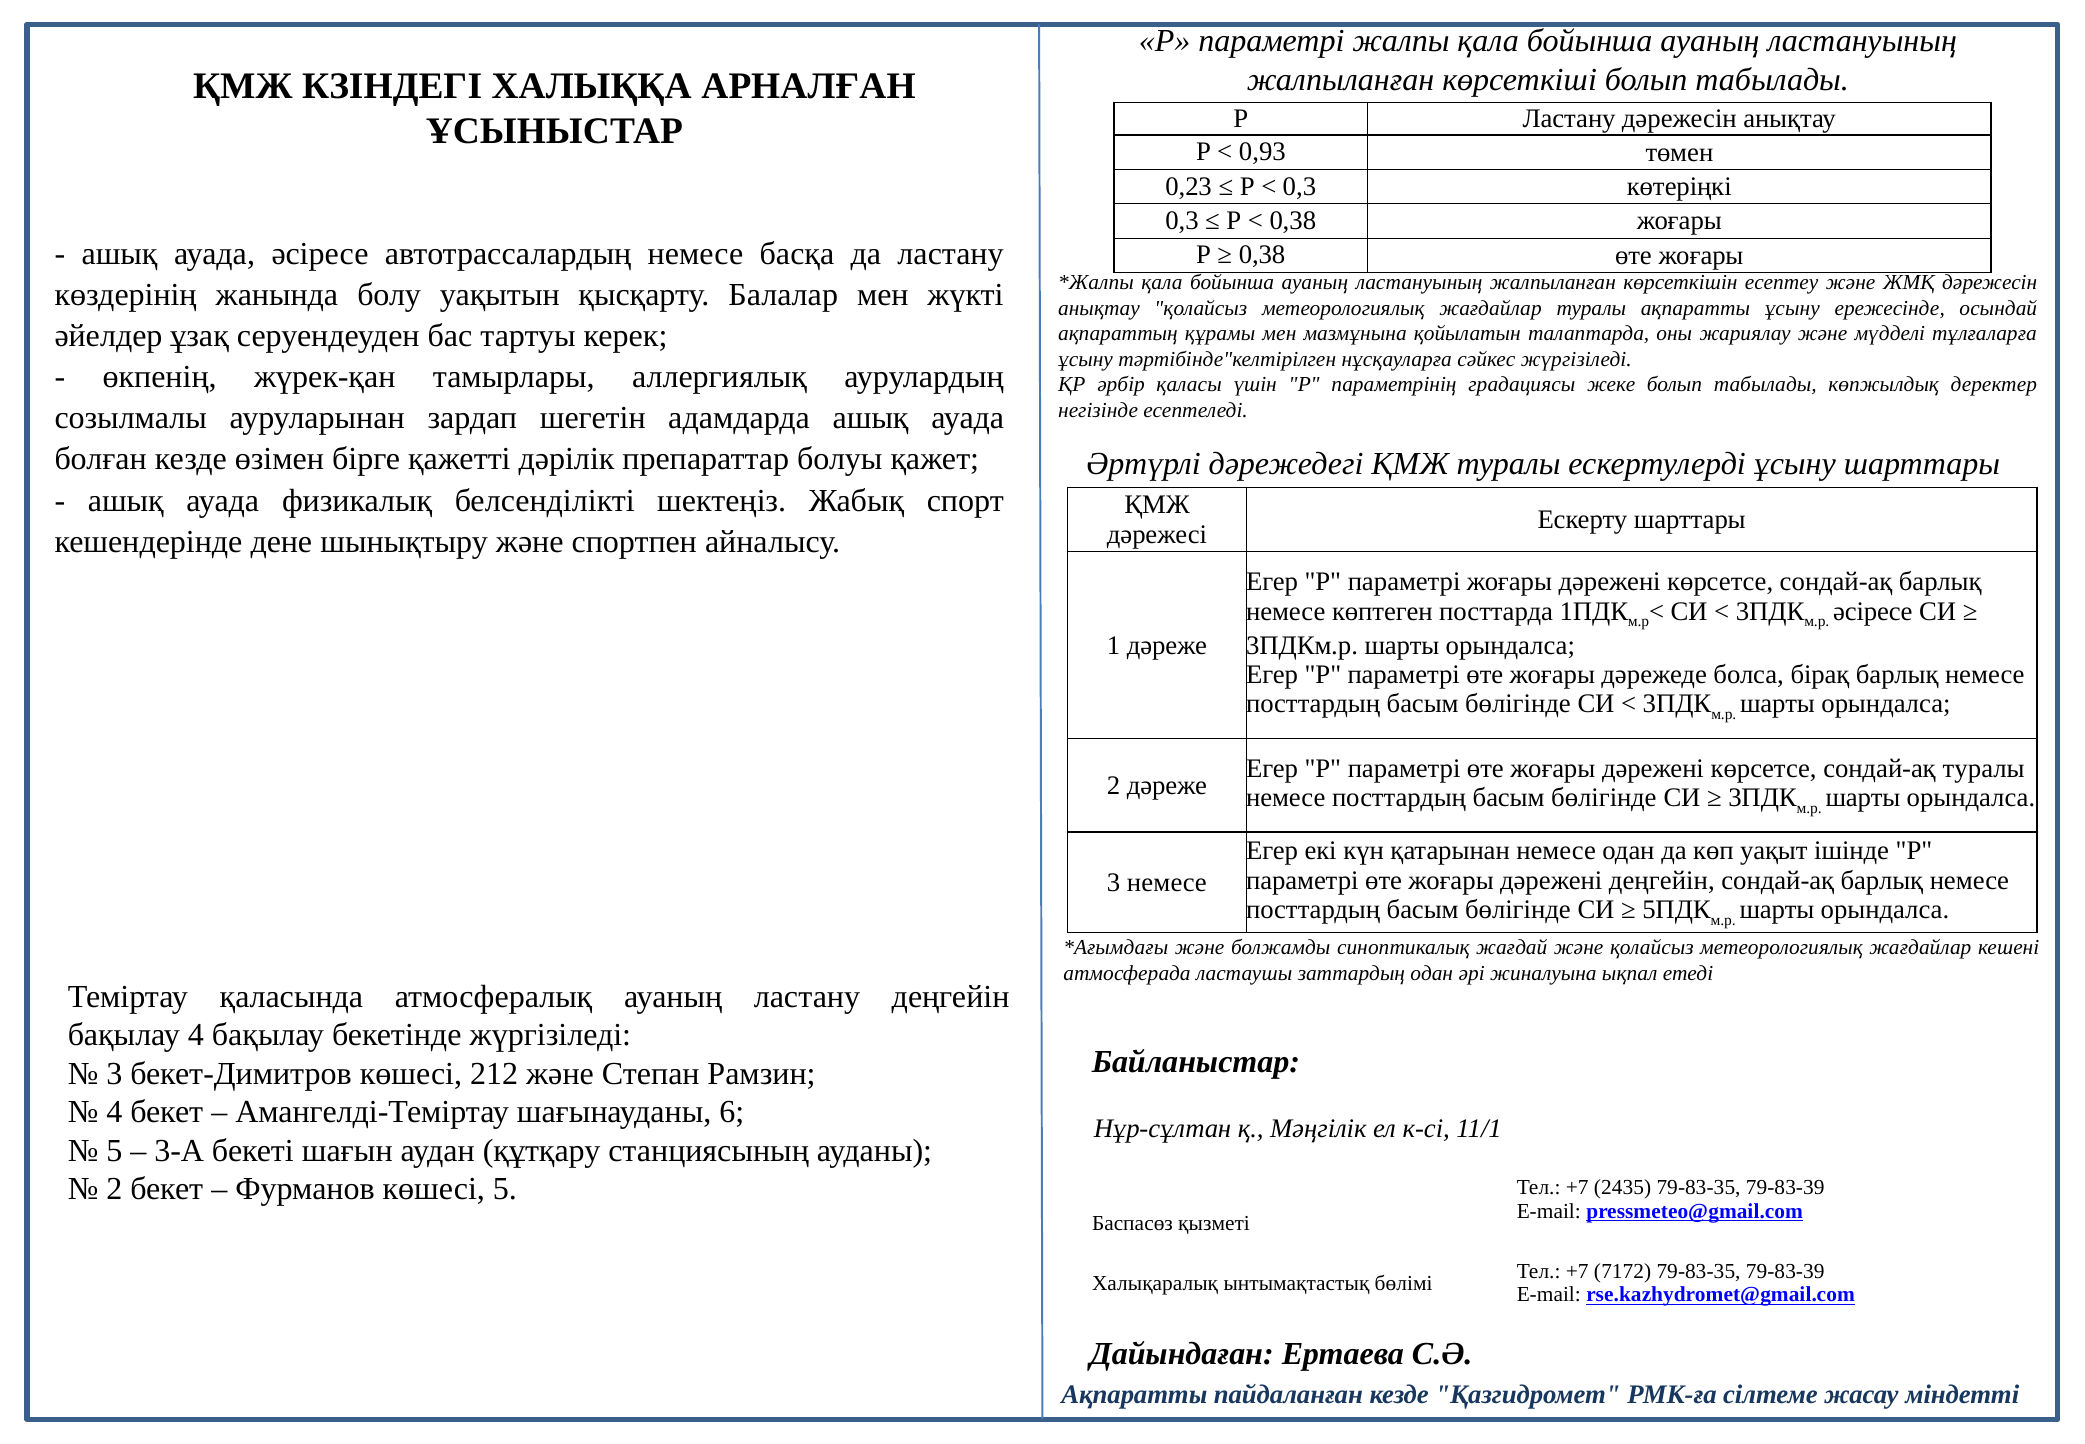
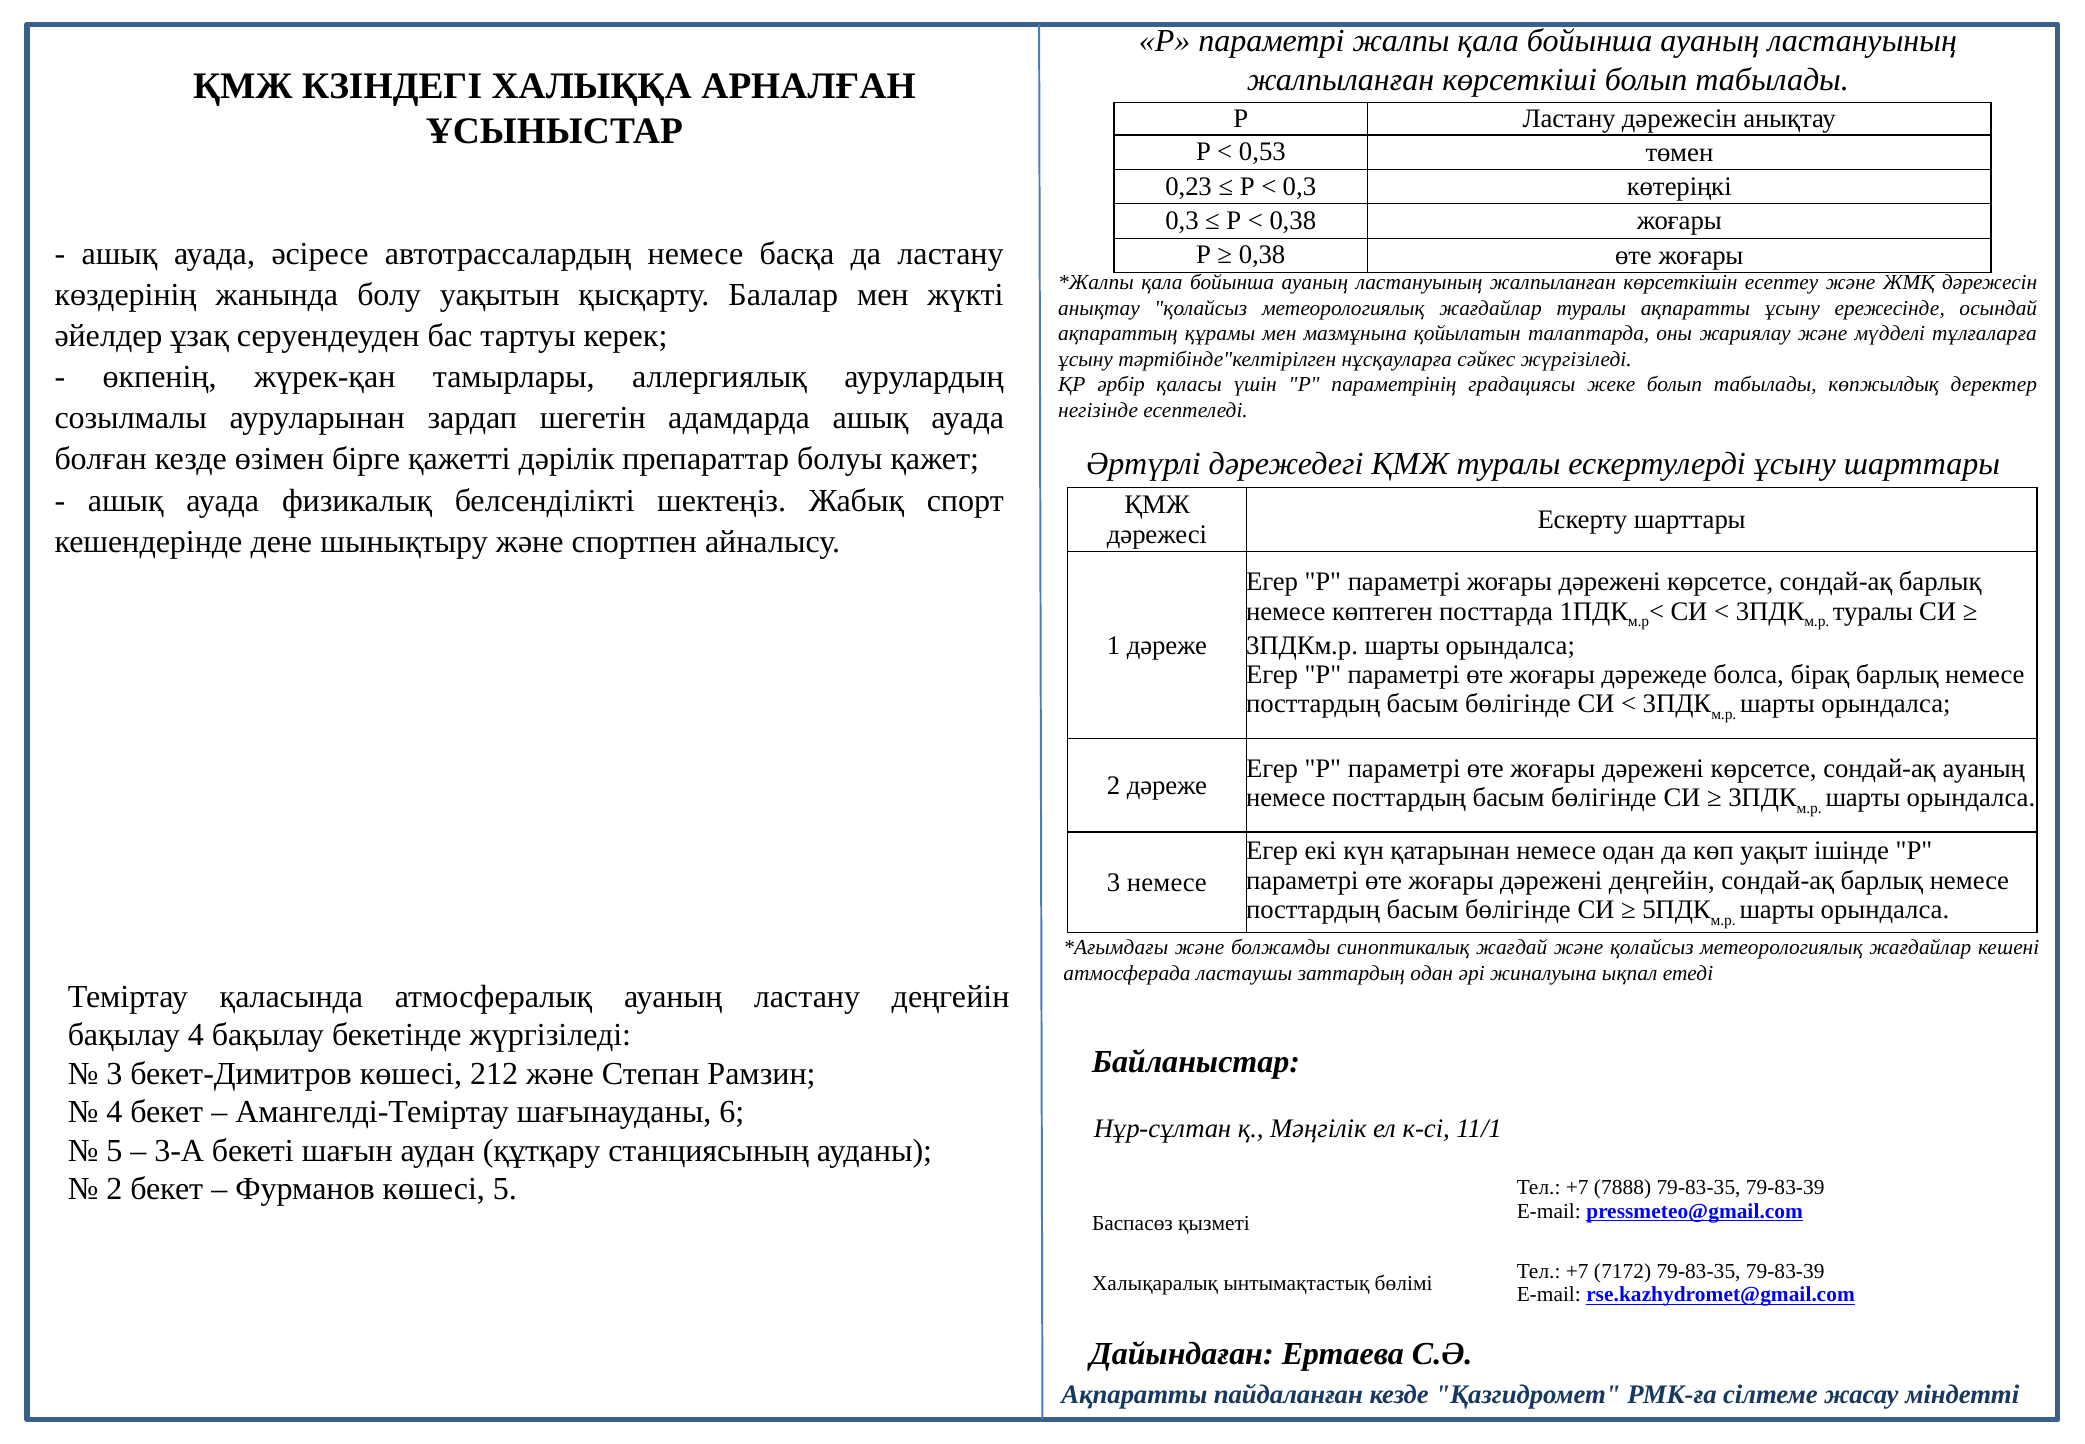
0,93: 0,93 -> 0,53
әсіресе at (1873, 611): әсіресе -> туралы
сондай-ақ туралы: туралы -> ауаның
2435: 2435 -> 7888
